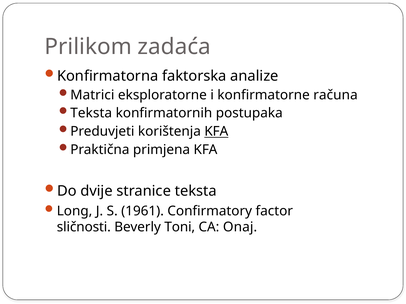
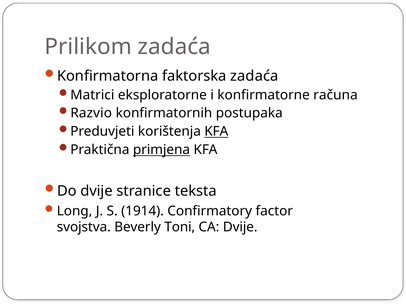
faktorska analize: analize -> zadaća
Teksta at (91, 113): Teksta -> Razvio
primjena underline: none -> present
1961: 1961 -> 1914
sličnosti: sličnosti -> svojstva
CA Onaj: Onaj -> Dvije
